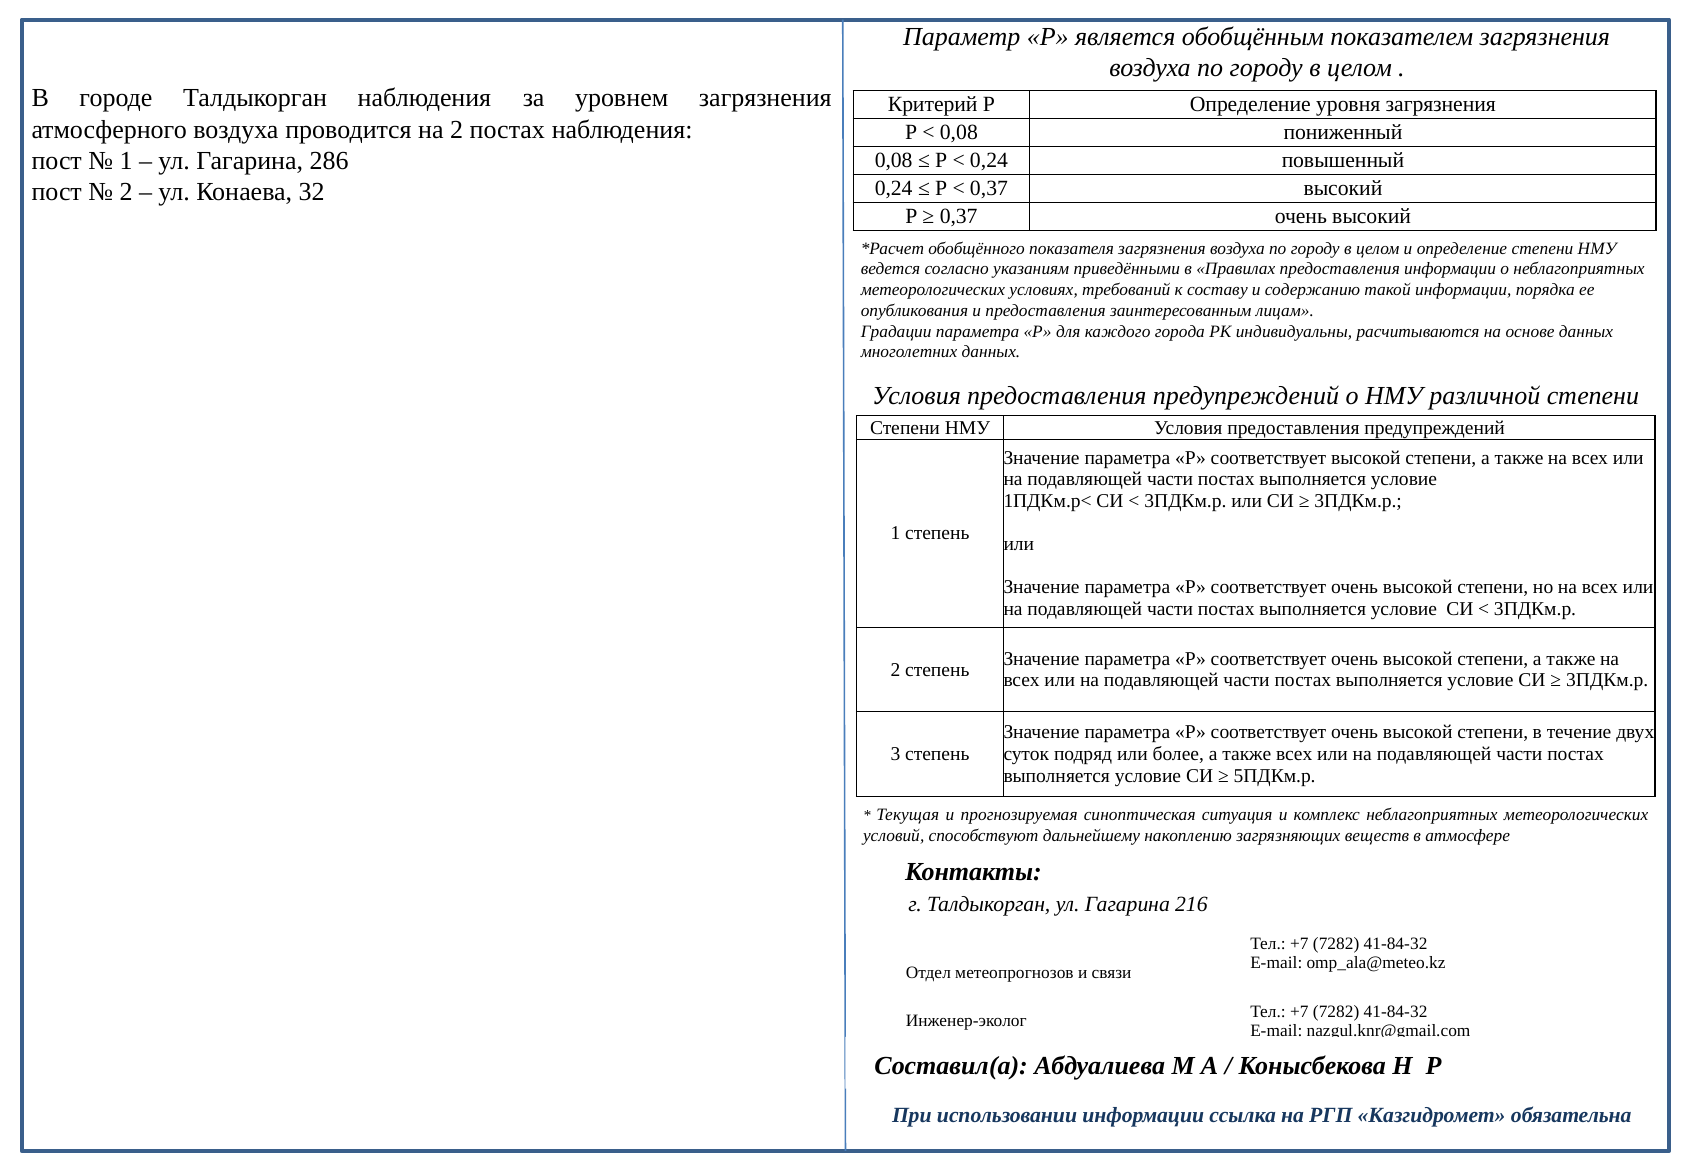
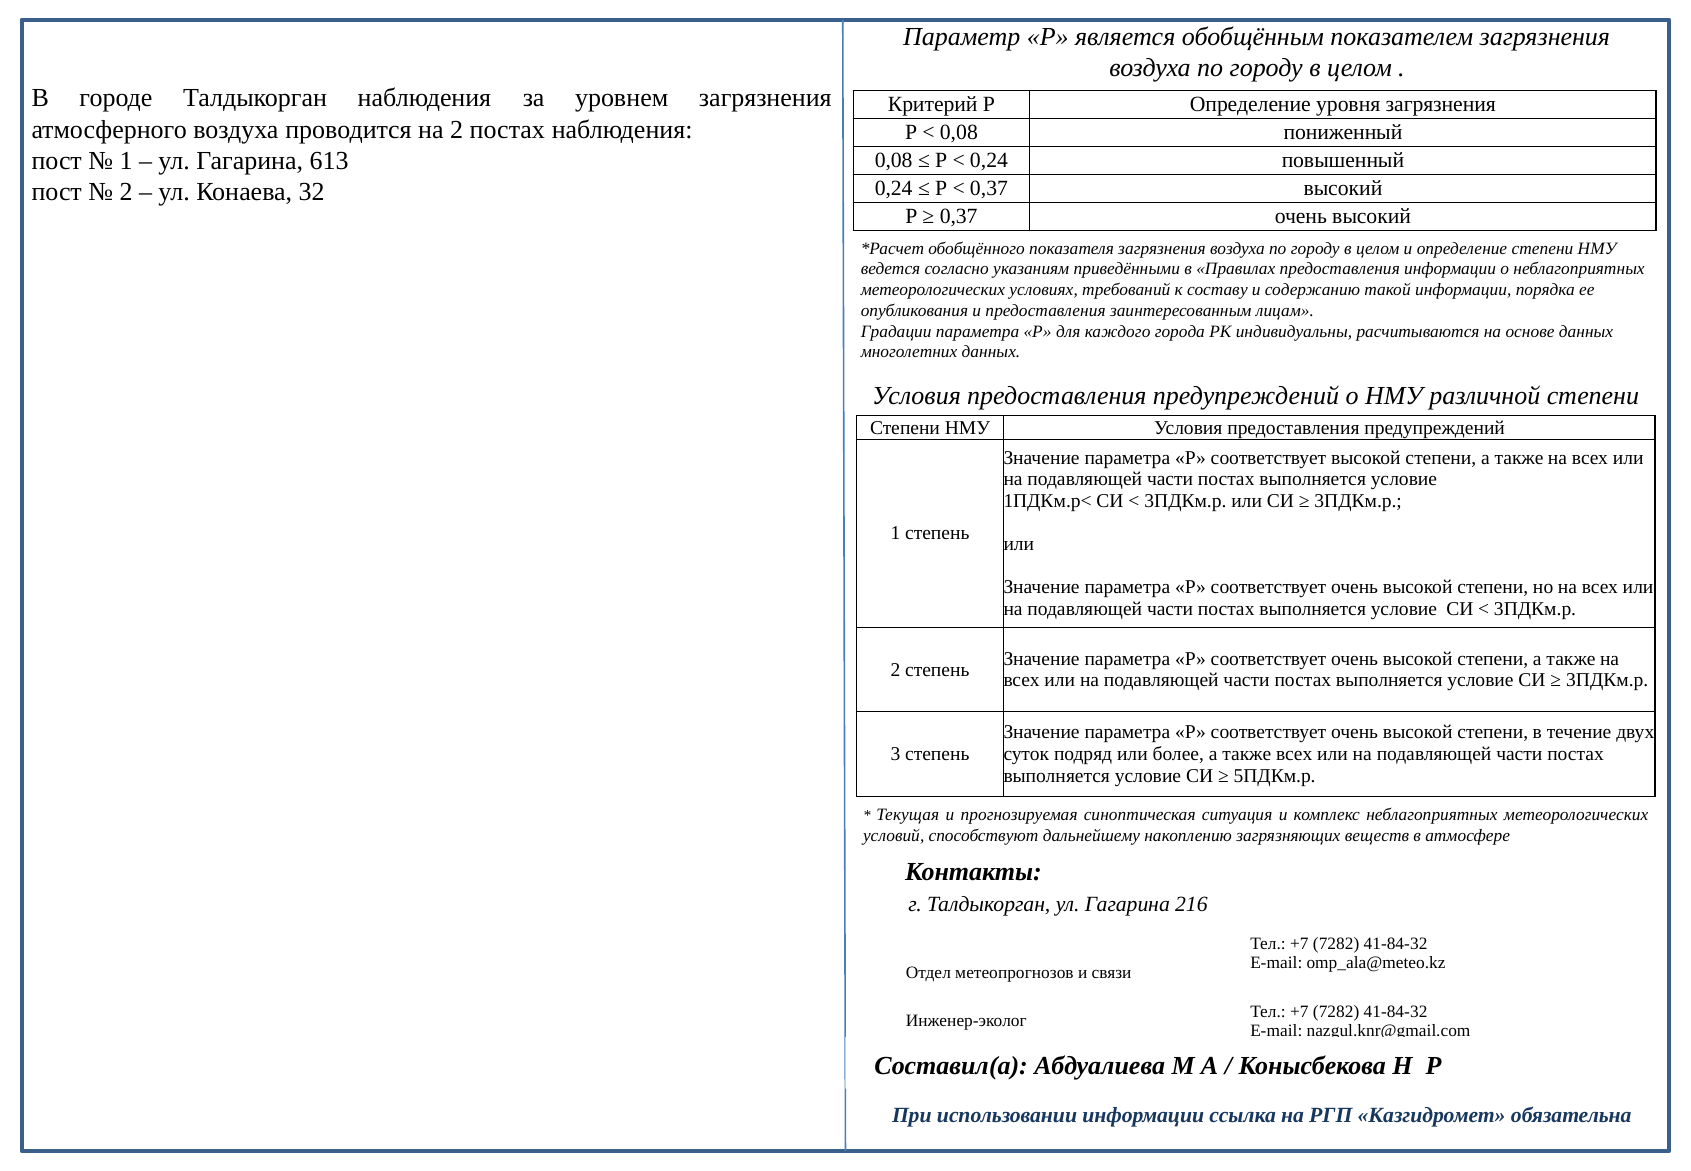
286: 286 -> 613
